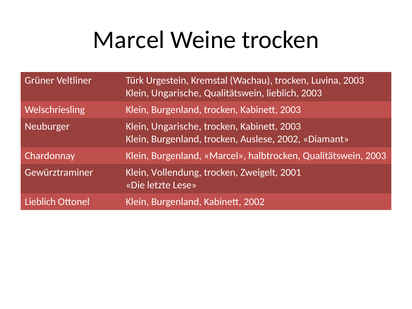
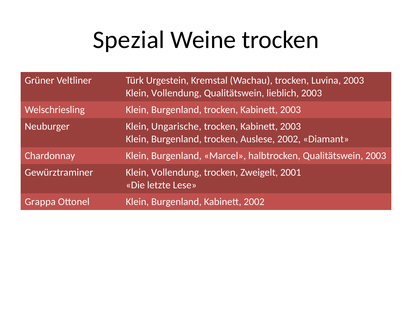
Marcel at (129, 40): Marcel -> Spezial
Ungarische at (176, 93): Ungarische -> Vollendung
Lieblich at (40, 202): Lieblich -> Grappa
